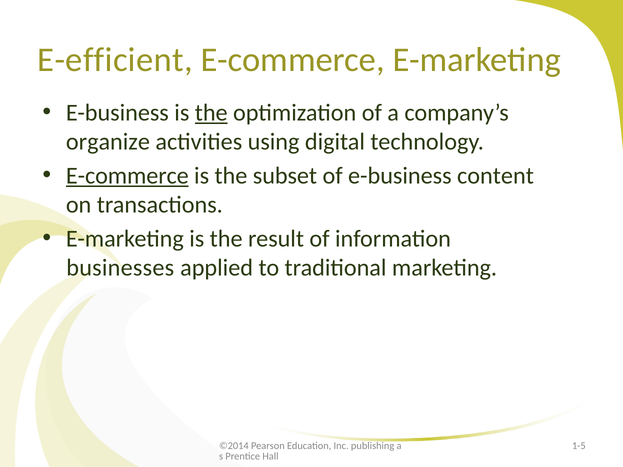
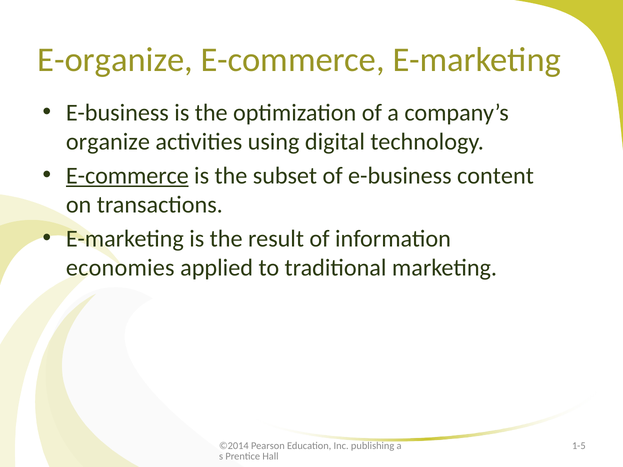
E-efficient: E-efficient -> E-organize
the at (211, 113) underline: present -> none
businesses: businesses -> economies
